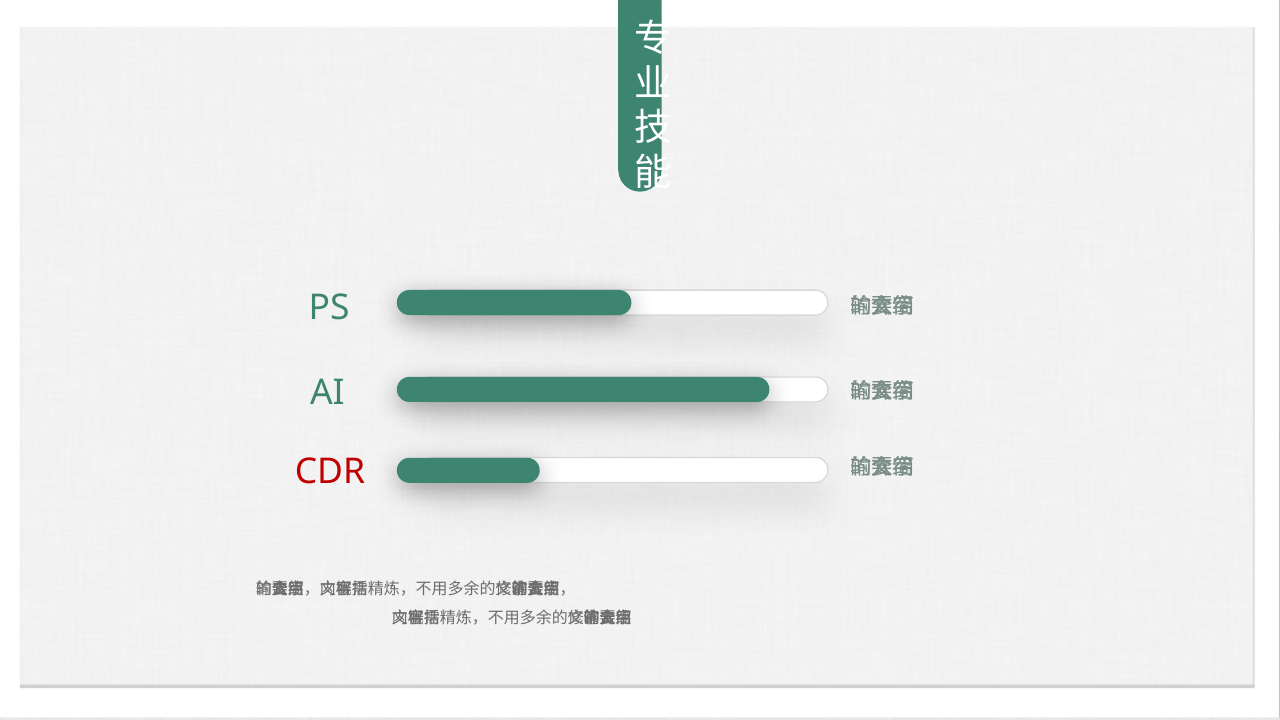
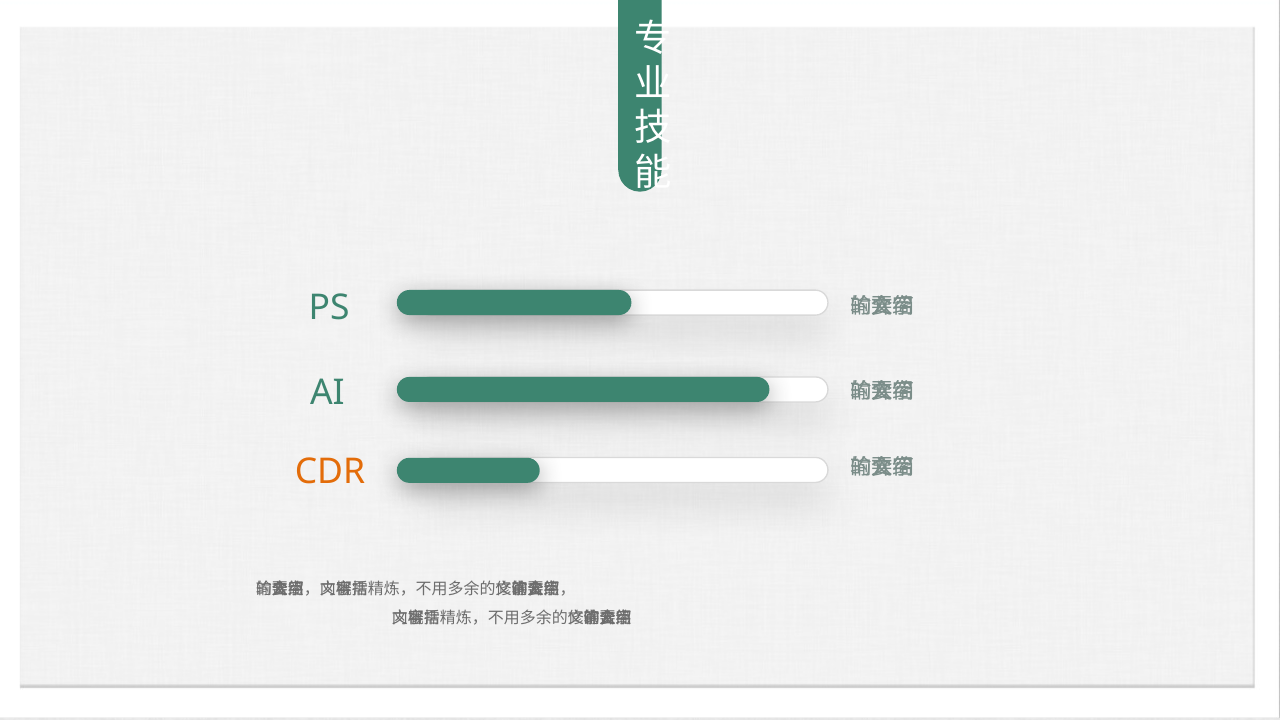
CDR colour: red -> orange
